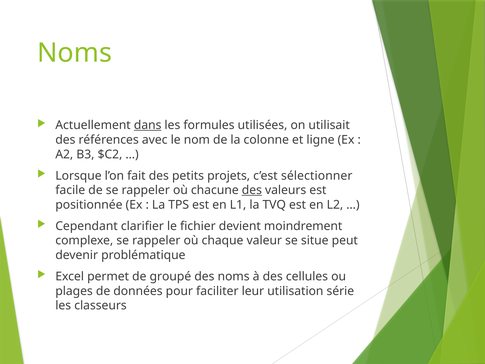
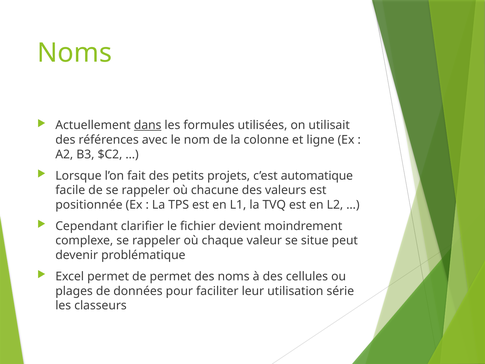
sélectionner: sélectionner -> automatique
des at (252, 190) underline: present -> none
de groupé: groupé -> permet
